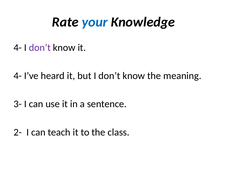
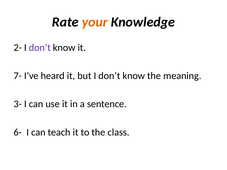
your colour: blue -> orange
4- at (18, 48): 4- -> 2-
4- at (18, 76): 4- -> 7-
2-: 2- -> 6-
